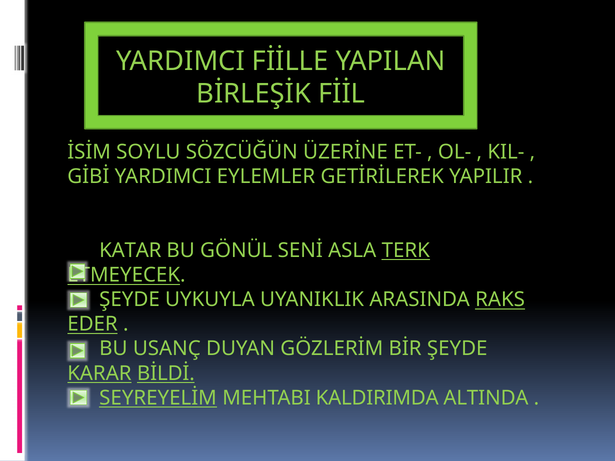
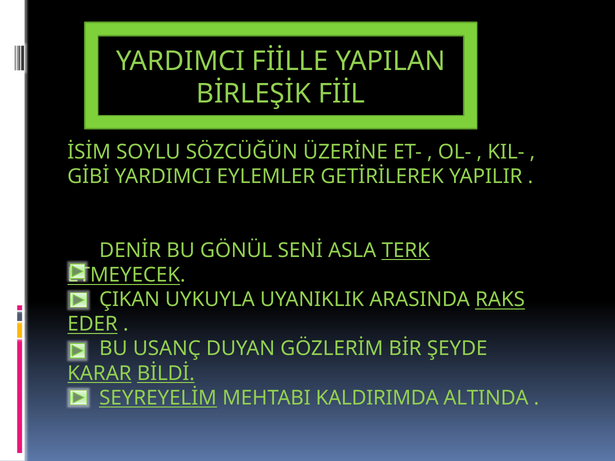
KATAR: KATAR -> DENİR
ŞEYDE at (130, 300): ŞEYDE -> ÇIKAN
